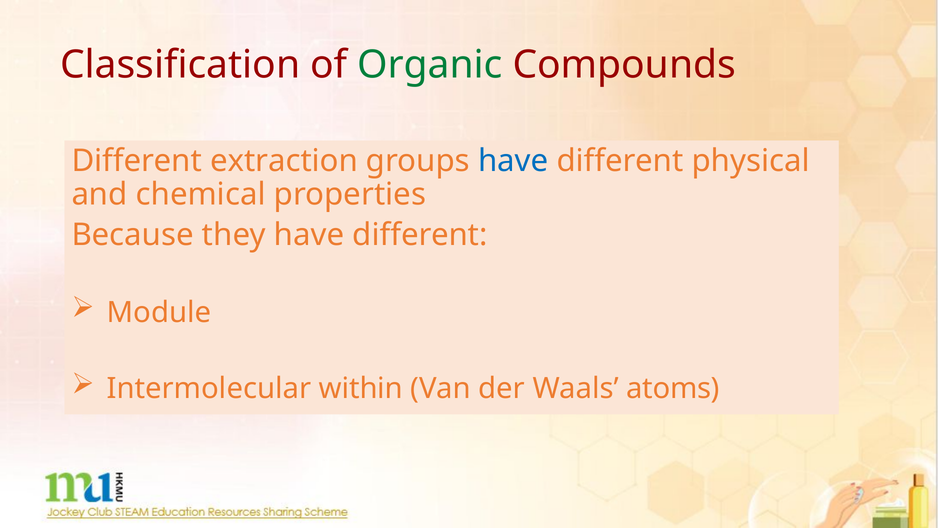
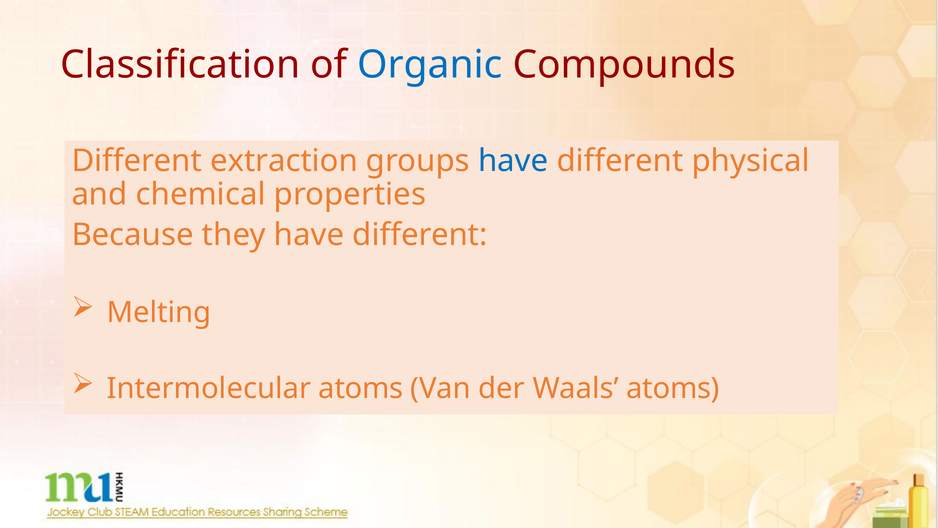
Organic colour: green -> blue
Module: Module -> Melting
Intermolecular within: within -> atoms
